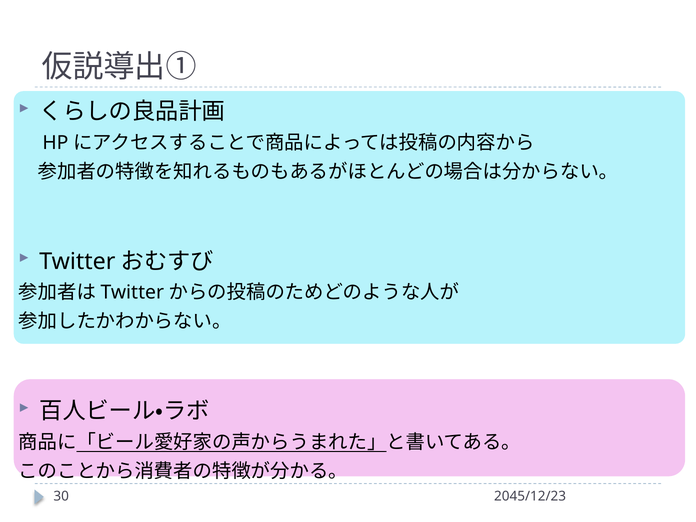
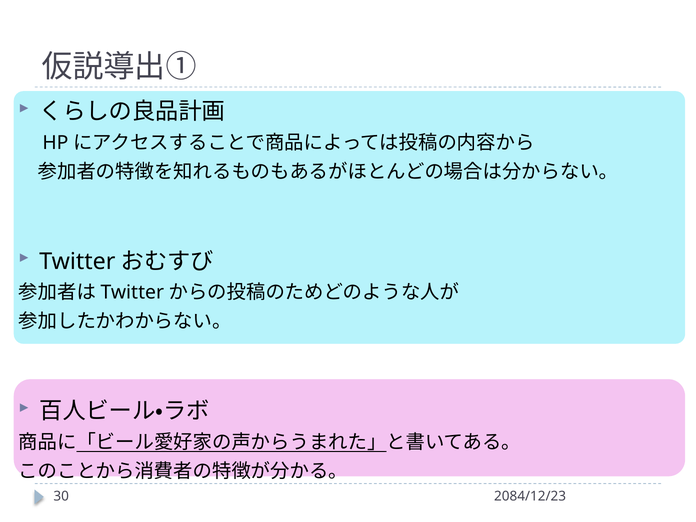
2045/12/23: 2045/12/23 -> 2084/12/23
